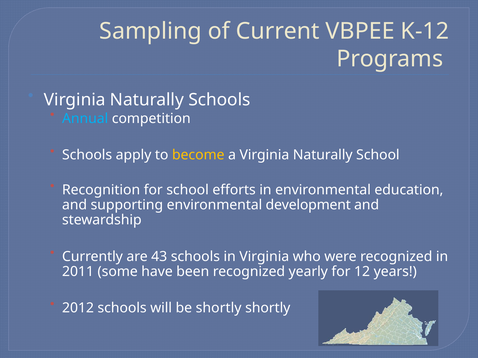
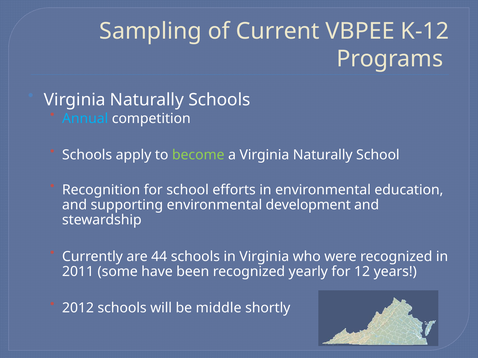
become colour: yellow -> light green
43: 43 -> 44
be shortly: shortly -> middle
